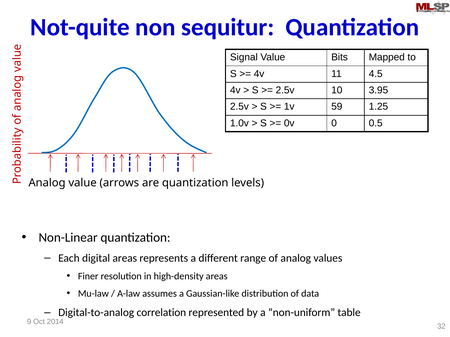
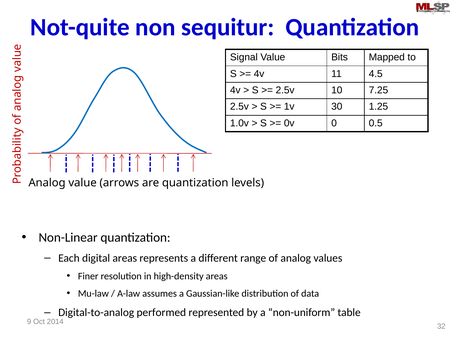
3.95: 3.95 -> 7.25
59: 59 -> 30
correlation: correlation -> performed
